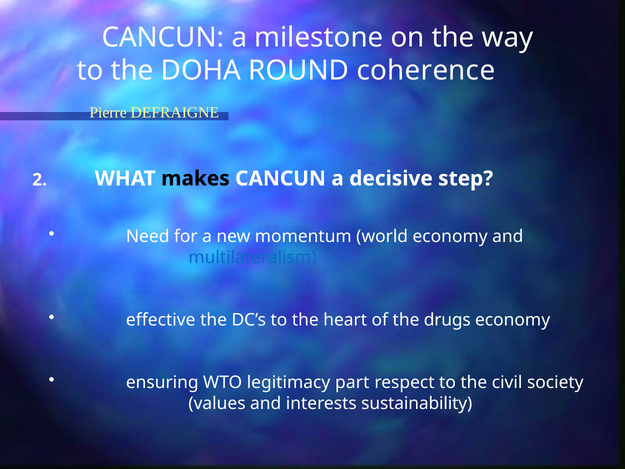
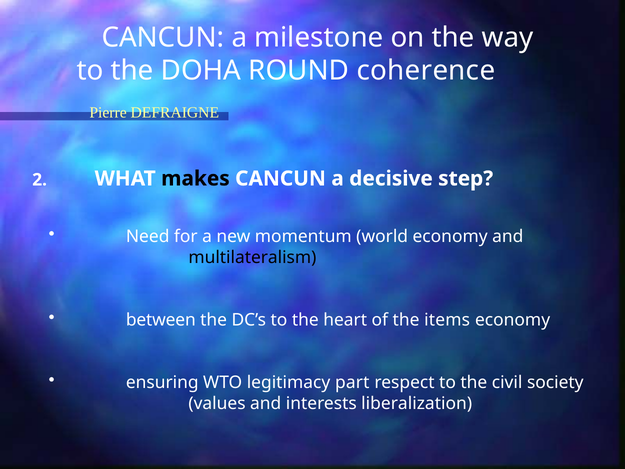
multilateralism colour: blue -> black
effective: effective -> between
drugs: drugs -> items
sustainability: sustainability -> liberalization
